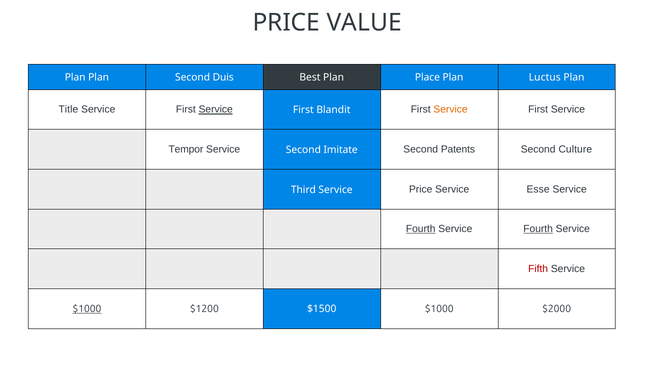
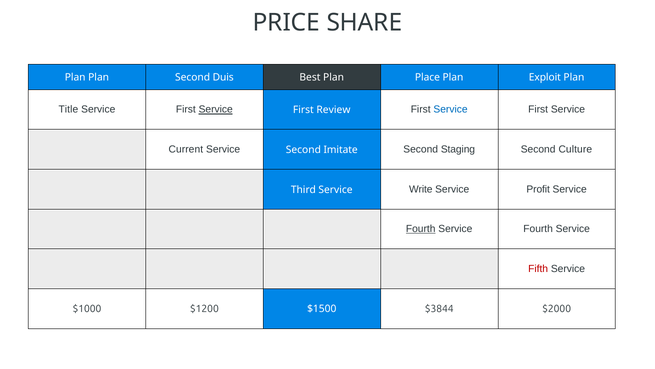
VALUE: VALUE -> SHARE
Luctus: Luctus -> Exploit
Blandit: Blandit -> Review
Service at (451, 109) colour: orange -> blue
Tempor: Tempor -> Current
Patents: Patents -> Staging
Service Price: Price -> Write
Esse: Esse -> Profit
Fourth at (538, 229) underline: present -> none
$1000 at (87, 308) underline: present -> none
$1500 $1000: $1000 -> $3844
